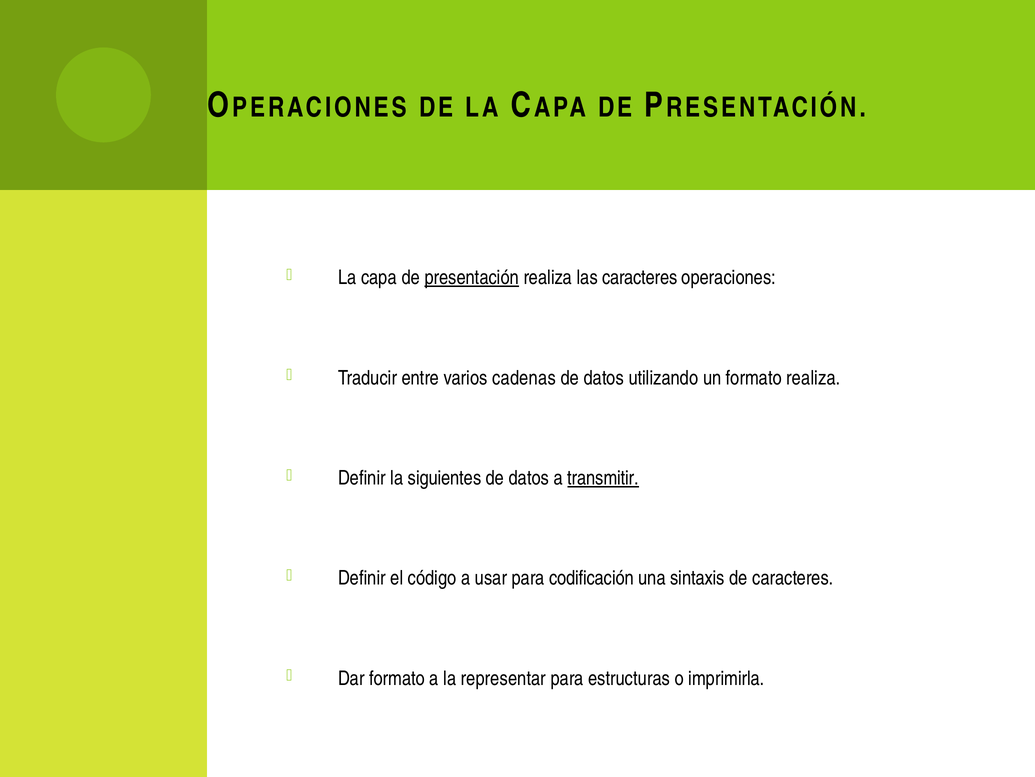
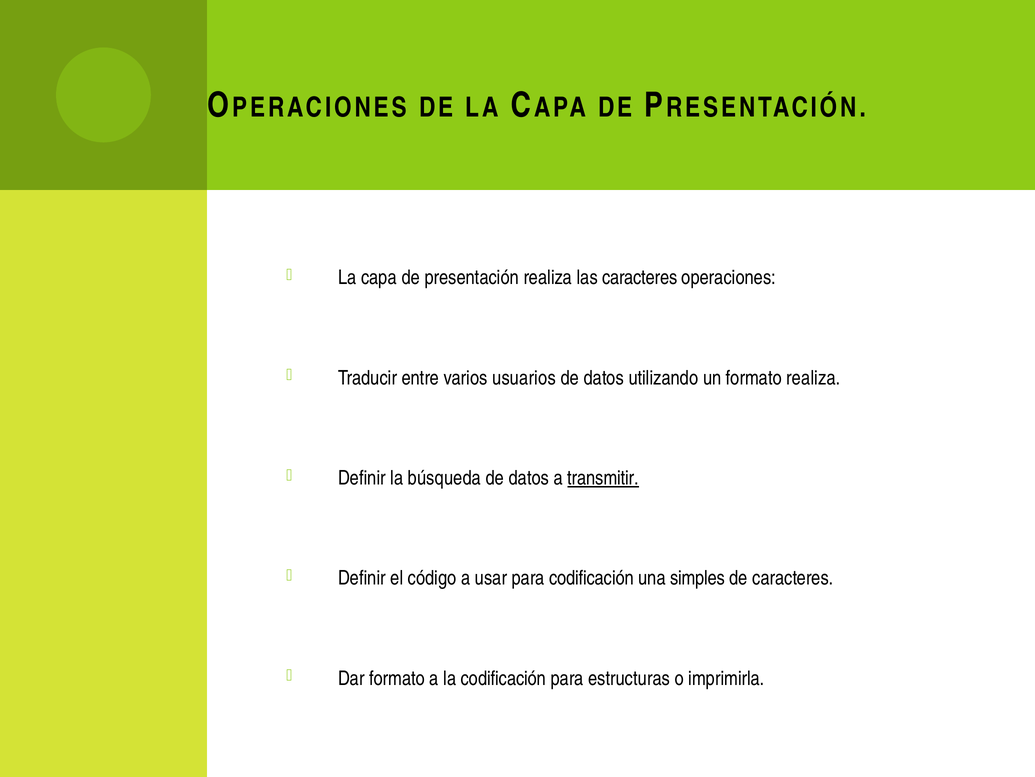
presentación underline: present -> none
cadenas: cadenas -> usuarios
siguientes: siguientes -> búsqueda
sintaxis: sintaxis -> simples
la representar: representar -> codificación
